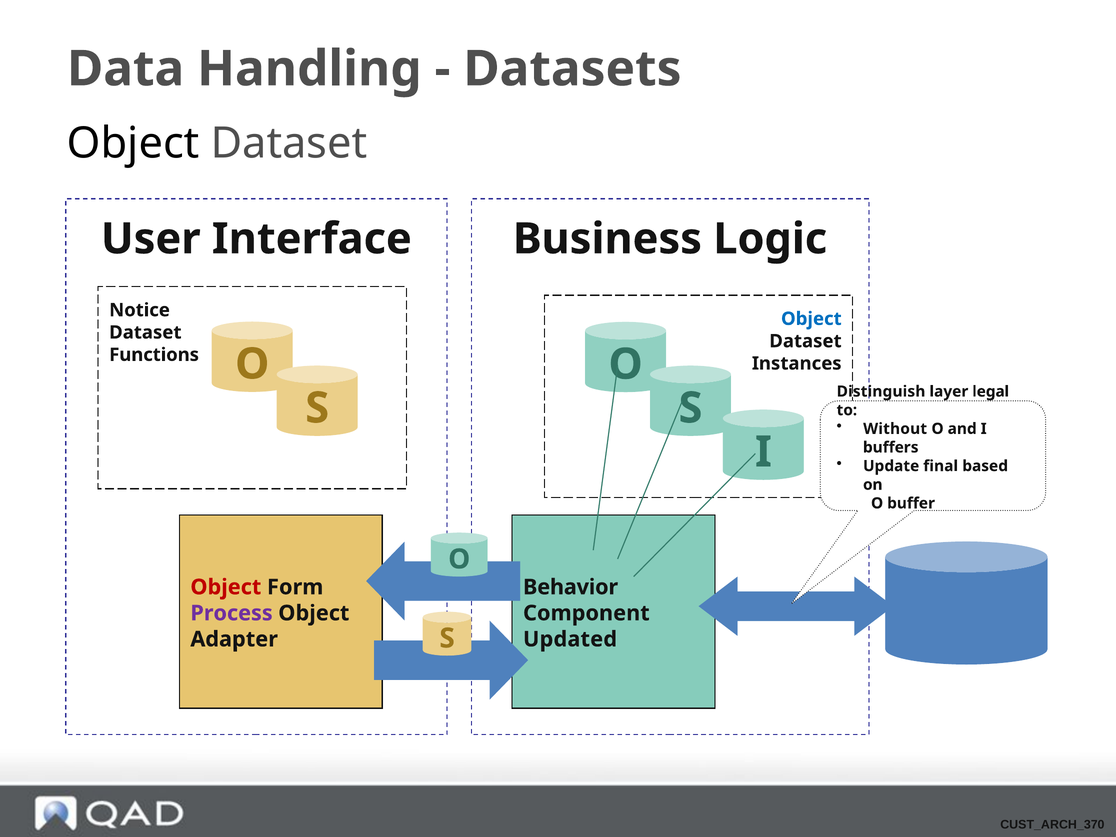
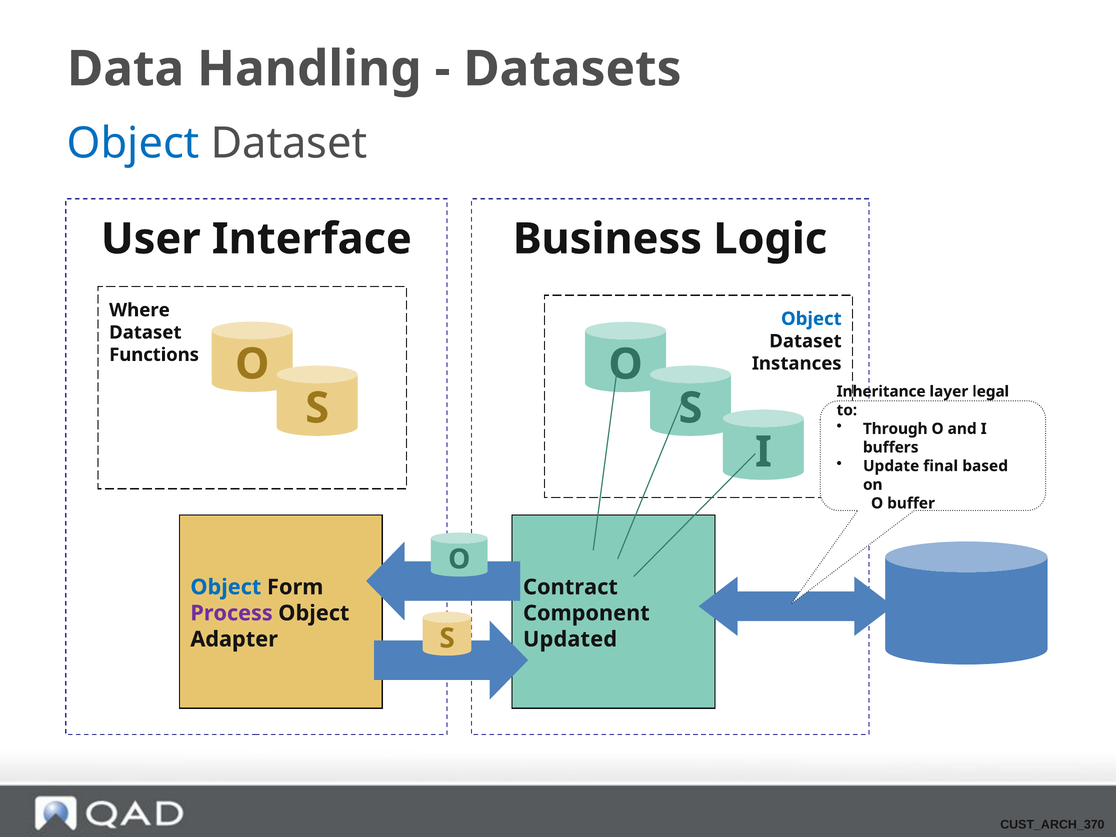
Object at (133, 143) colour: black -> blue
Notice: Notice -> Where
Distinguish: Distinguish -> Inheritance
Without: Without -> Through
Object at (226, 587) colour: red -> blue
Behavior: Behavior -> Contract
